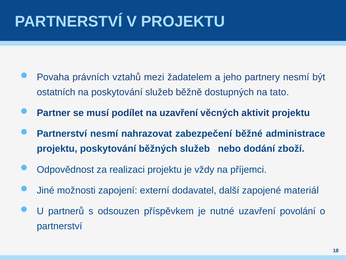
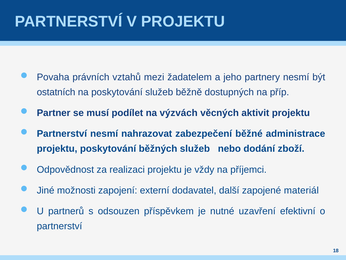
tato: tato -> příp
na uzavření: uzavření -> výzvách
povolání: povolání -> efektivní
